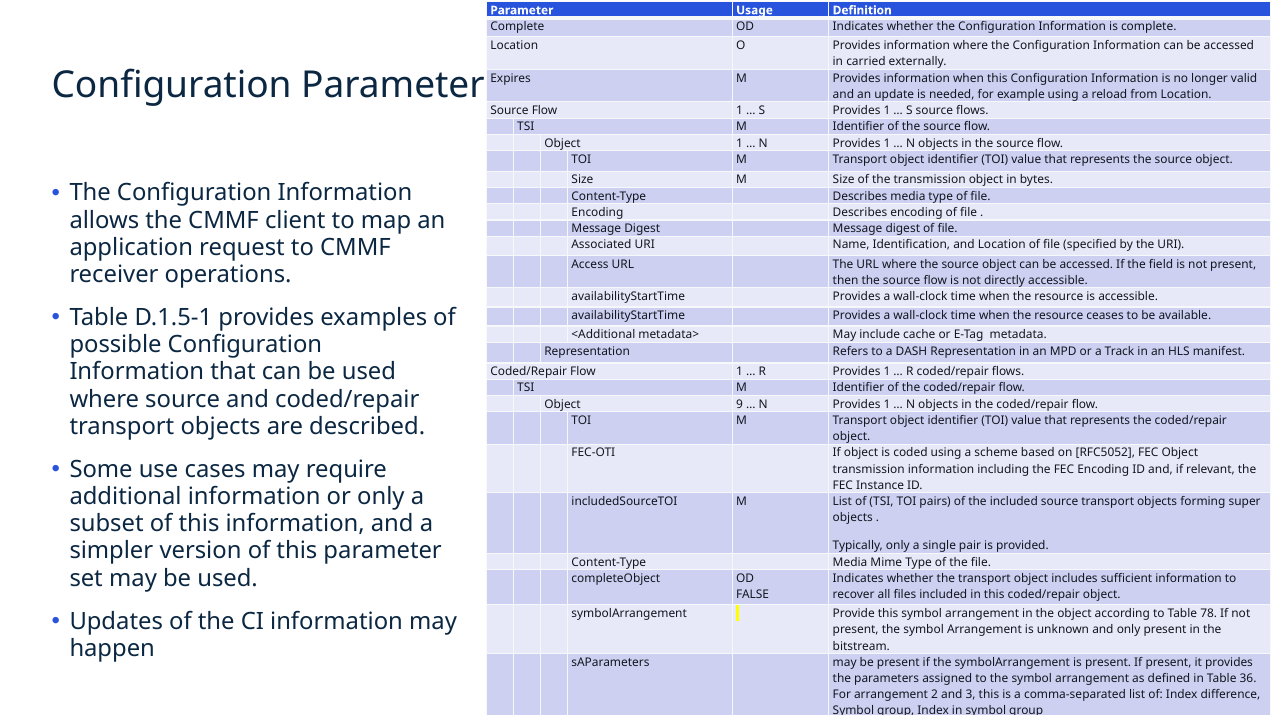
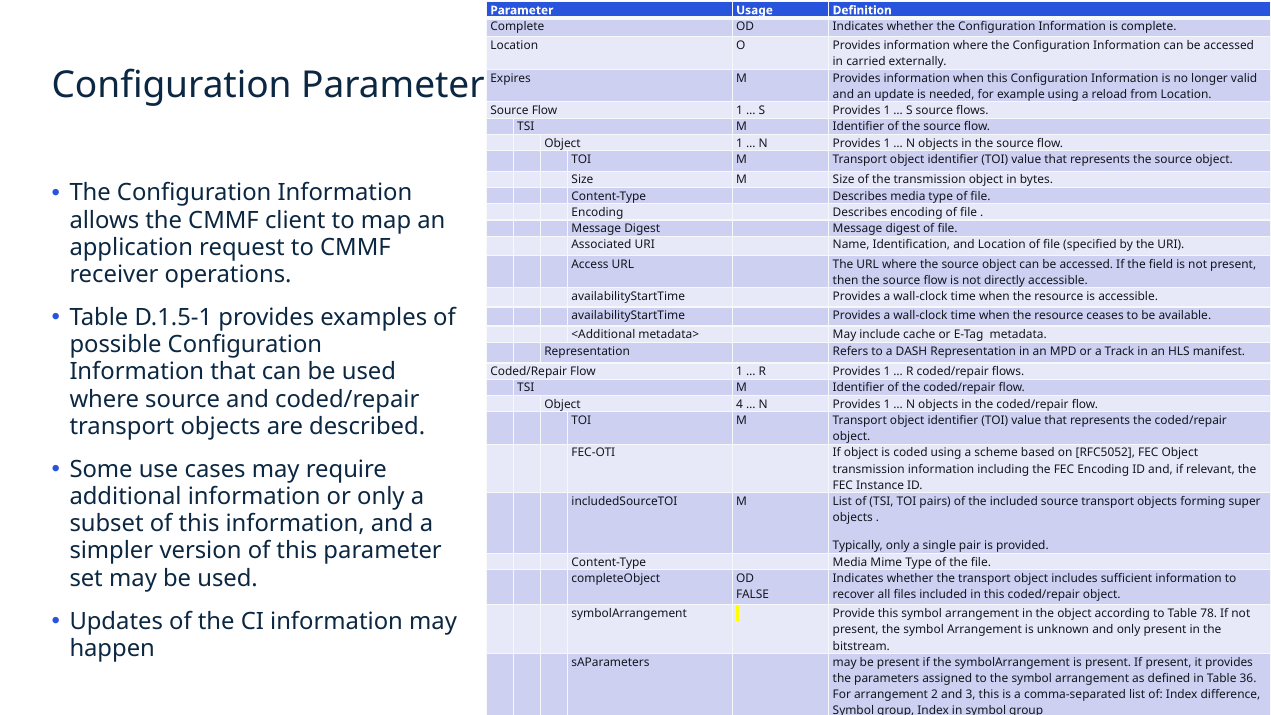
9: 9 -> 4
